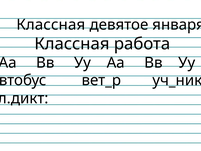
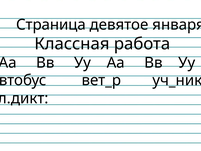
Классная at (51, 25): Классная -> Страница
